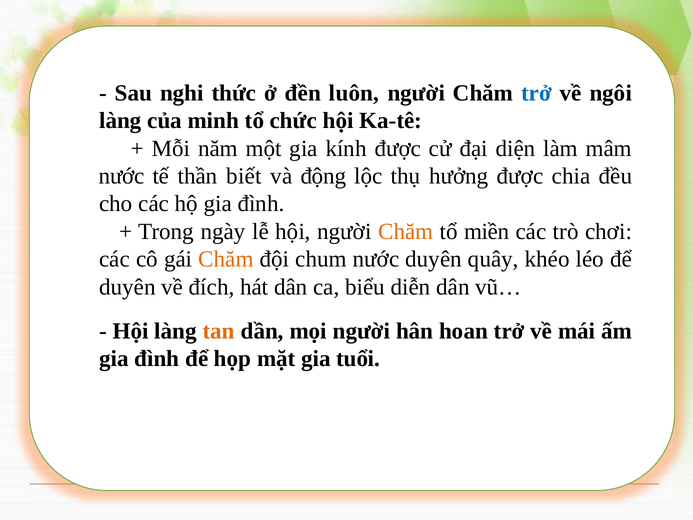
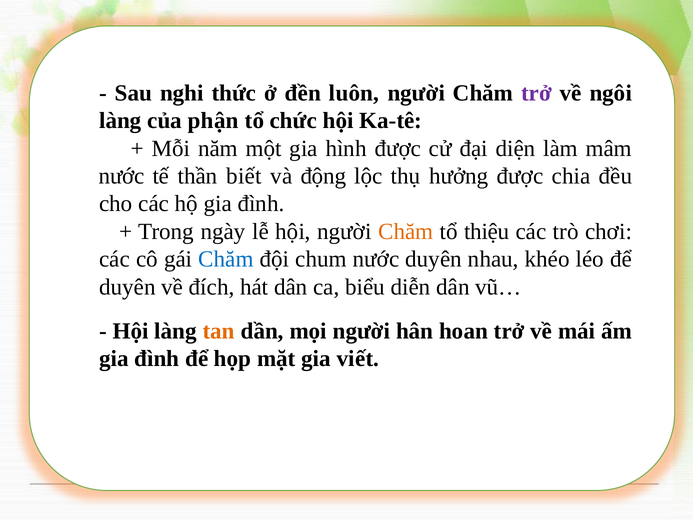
trở at (537, 93) colour: blue -> purple
minh: minh -> phận
kính: kính -> hình
miền: miền -> thiệu
Chăm at (226, 259) colour: orange -> blue
quây: quây -> nhau
tuổi: tuổi -> viết
